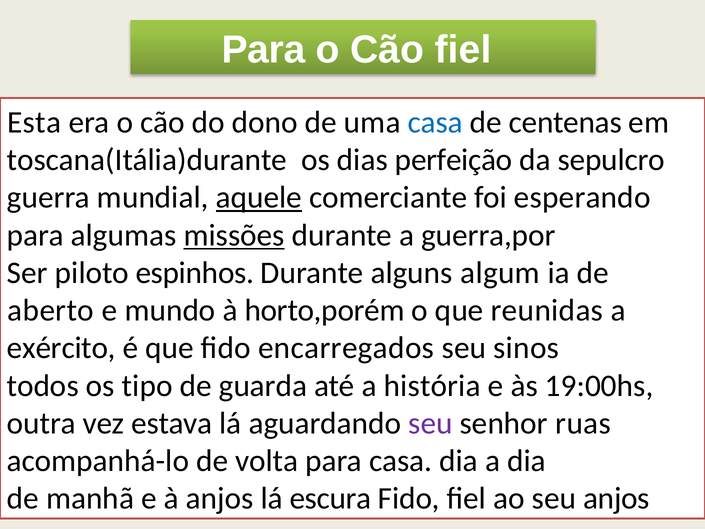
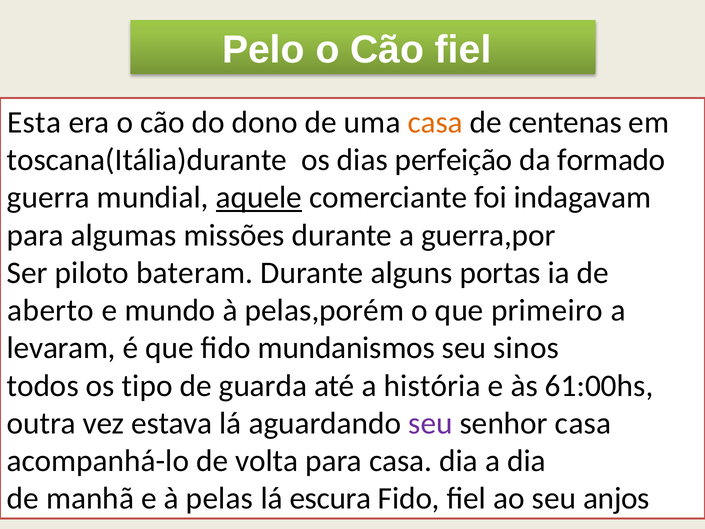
Para at (264, 50): Para -> Pelo
casa at (435, 122) colour: blue -> orange
sepulcro: sepulcro -> formado
esperando: esperando -> indagavam
missões underline: present -> none
espinhos: espinhos -> bateram
algum: algum -> portas
horto,porém: horto,porém -> pelas,porém
reunidas: reunidas -> primeiro
exército: exército -> levaram
encarregados: encarregados -> mundanismos
19:00hs: 19:00hs -> 61:00hs
senhor ruas: ruas -> casa
à anjos: anjos -> pelas
